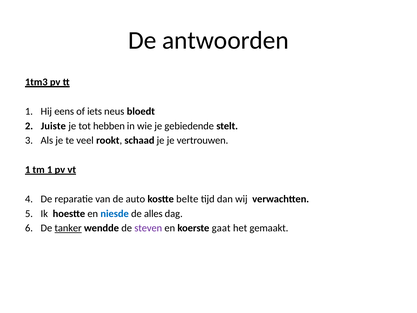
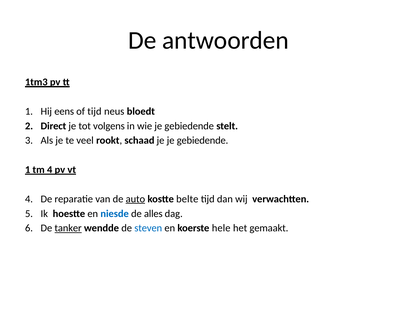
of iets: iets -> tijd
Juiste: Juiste -> Direct
hebben: hebben -> volgens
je je vertrouwen: vertrouwen -> gebiedende
tm 1: 1 -> 4
auto underline: none -> present
steven colour: purple -> blue
gaat: gaat -> hele
